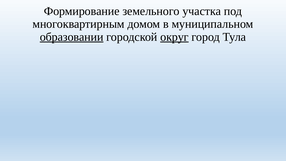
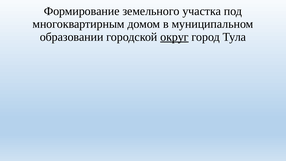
образовании underline: present -> none
